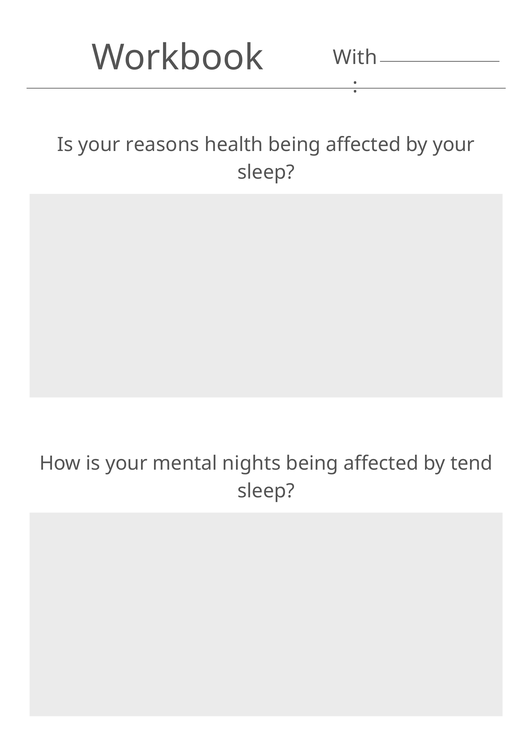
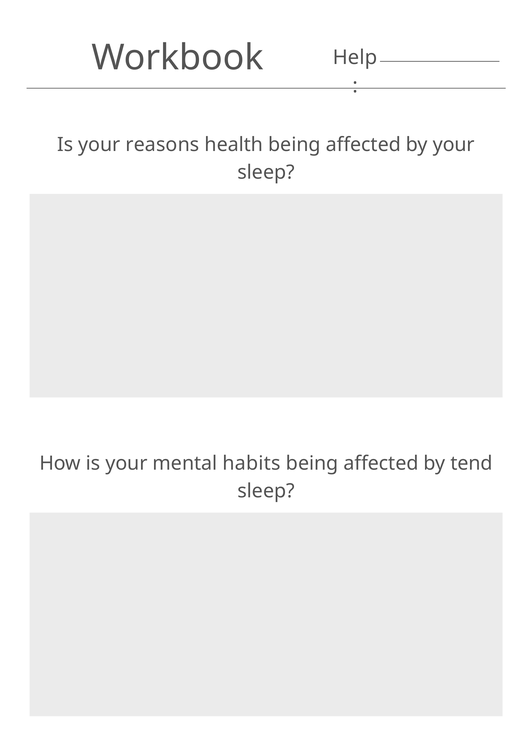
With: With -> Help
nights: nights -> habits
